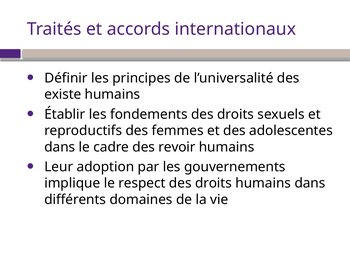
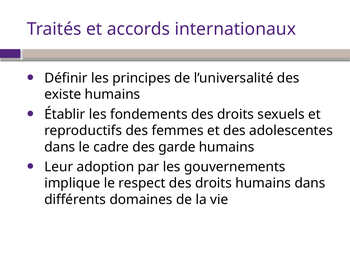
revoir: revoir -> garde
